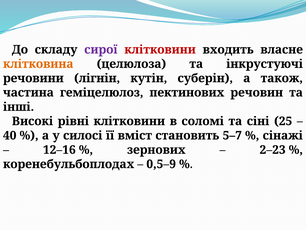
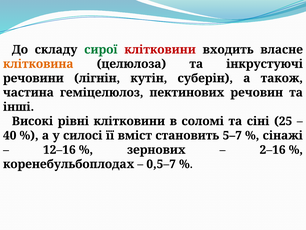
сирої colour: purple -> green
2–23: 2–23 -> 2–16
0,5–9: 0,5–9 -> 0,5–7
